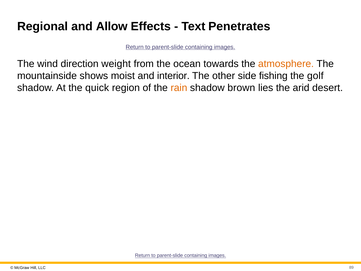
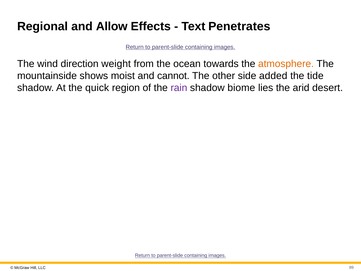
interior: interior -> cannot
fishing: fishing -> added
golf: golf -> tide
rain colour: orange -> purple
brown: brown -> biome
